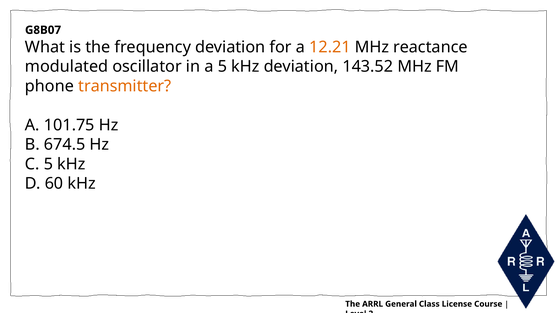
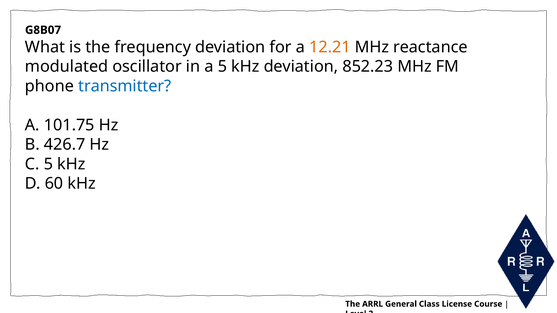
143.52: 143.52 -> 852.23
transmitter colour: orange -> blue
674.5: 674.5 -> 426.7
